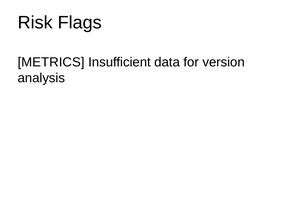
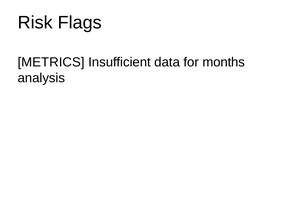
version: version -> months
